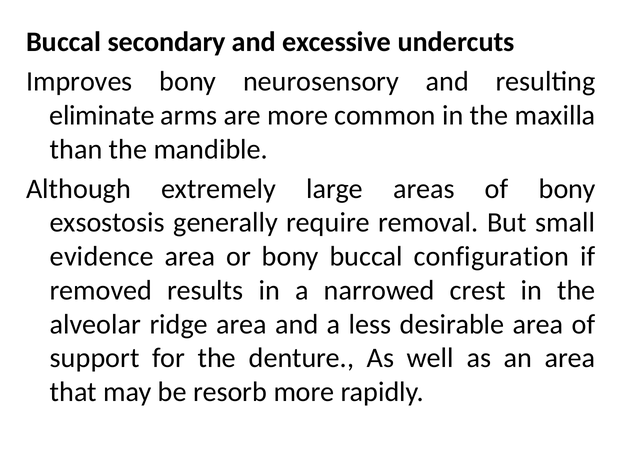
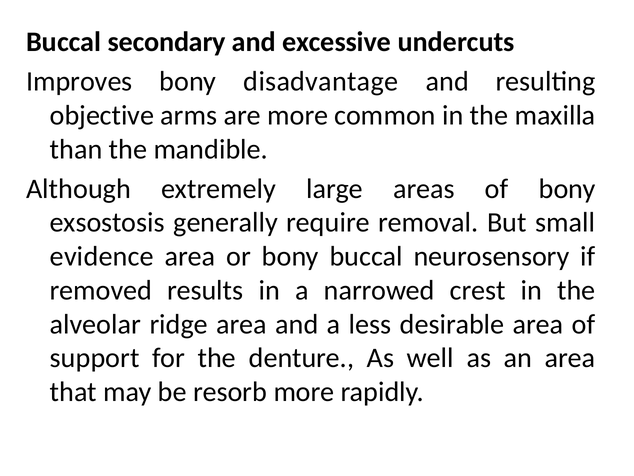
neurosensory: neurosensory -> disadvantage
eliminate: eliminate -> objective
configuration: configuration -> neurosensory
